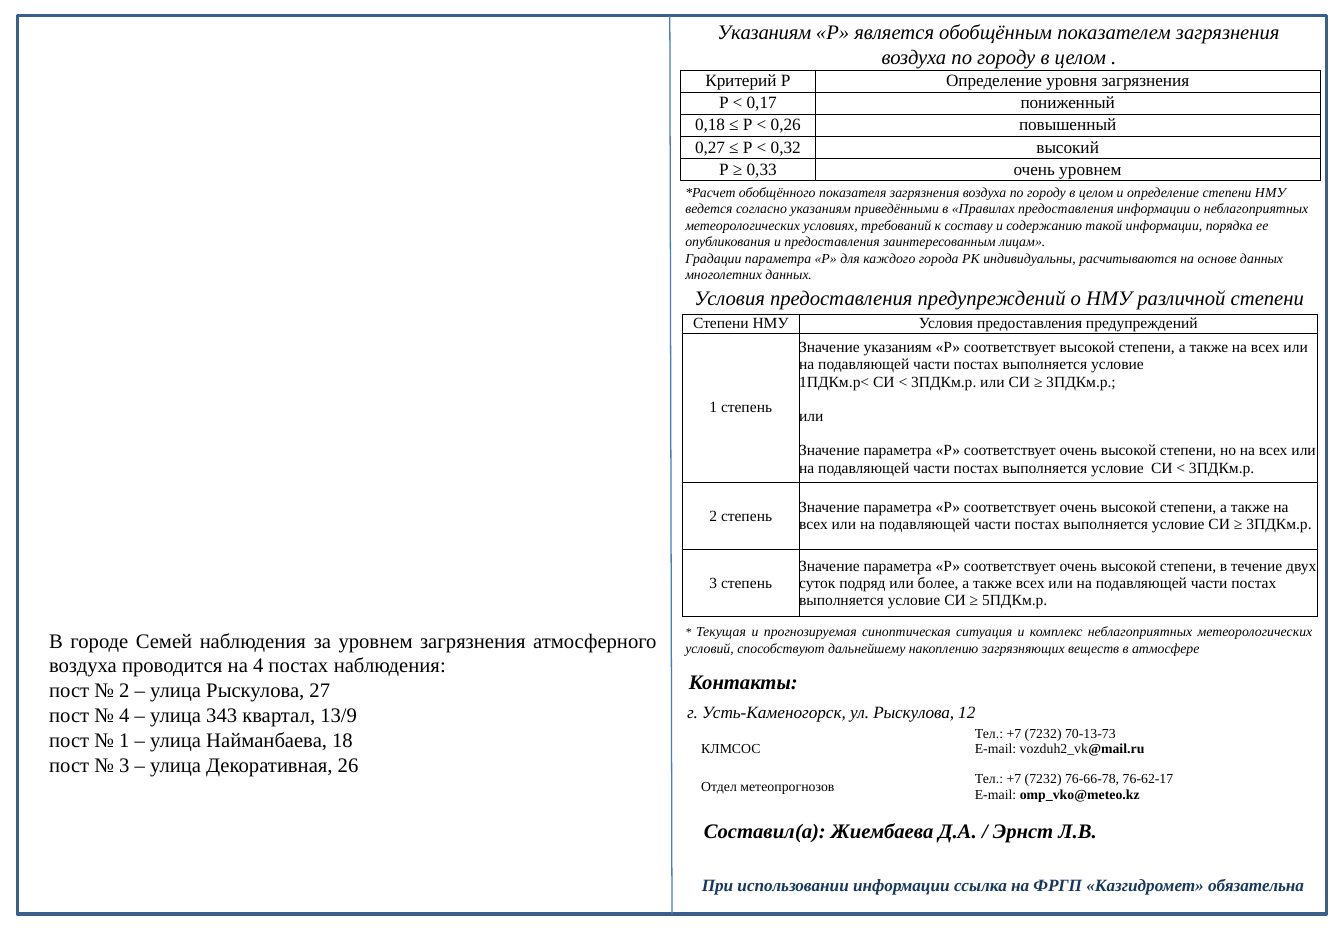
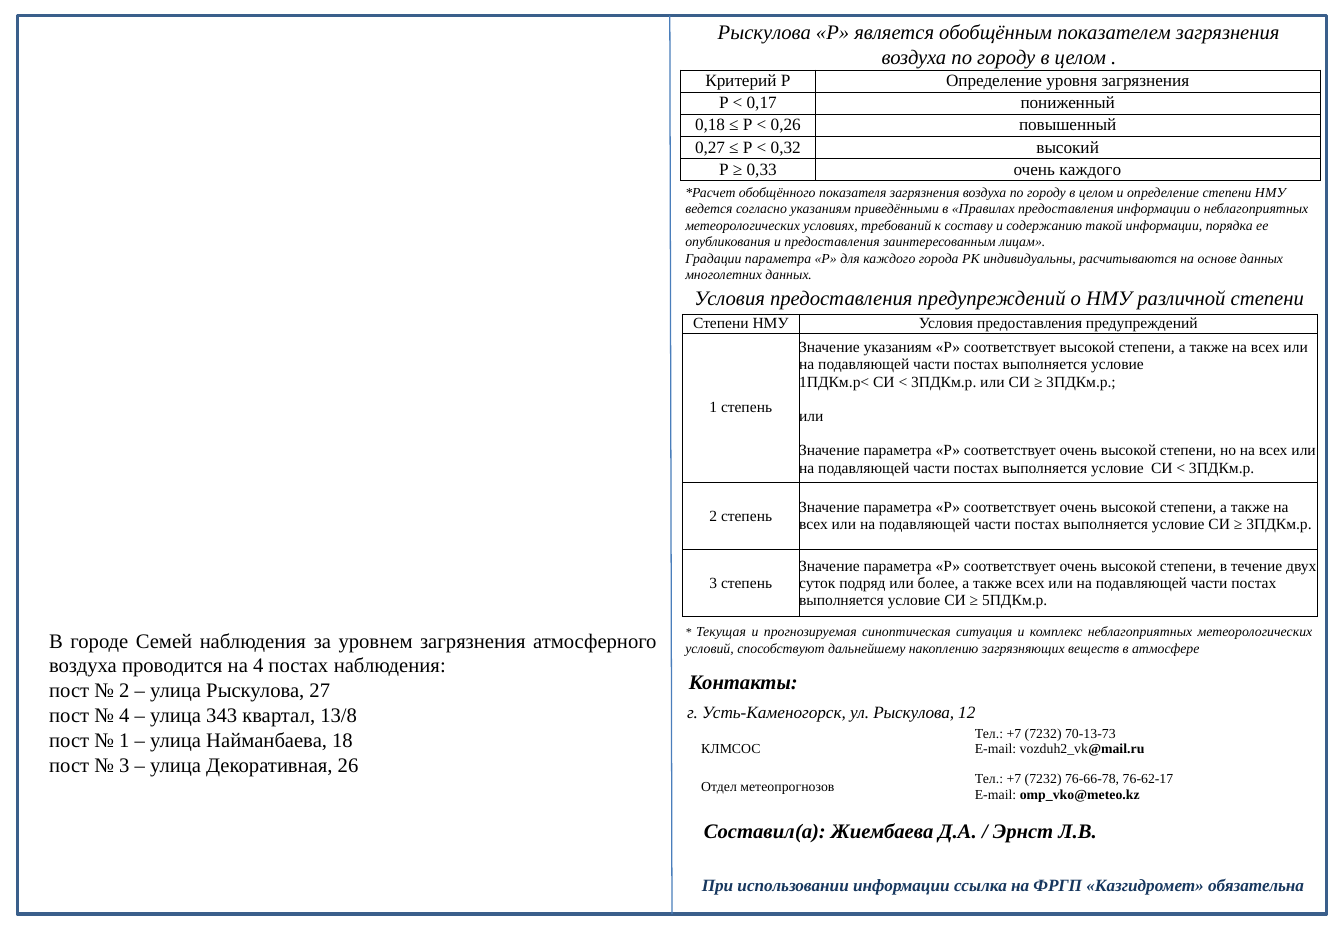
Указаниям at (764, 32): Указаниям -> Рыскулова
очень уровнем: уровнем -> каждого
13/9: 13/9 -> 13/8
